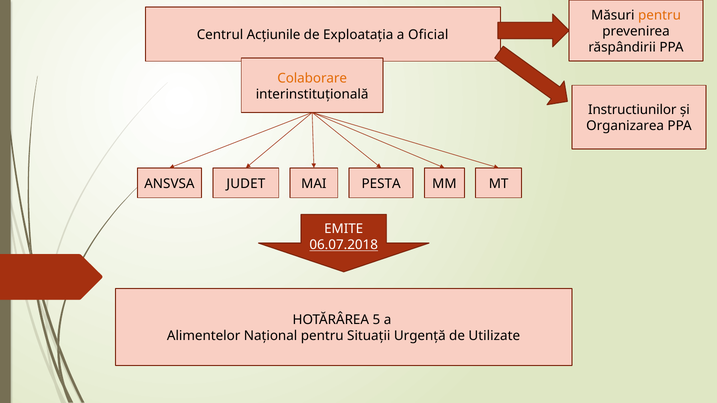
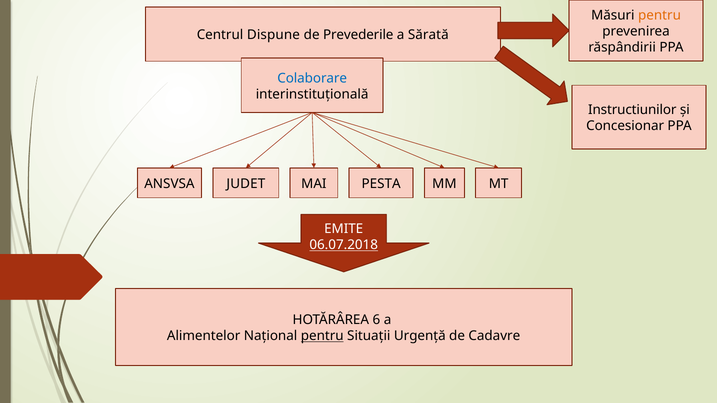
Acțiunile: Acțiunile -> Dispune
Exploatația: Exploatația -> Prevederile
Oficial: Oficial -> Sărată
Colaborare colour: orange -> blue
Organizarea: Organizarea -> Concesionar
5: 5 -> 6
pentru at (322, 336) underline: none -> present
Utilizate: Utilizate -> Cadavre
